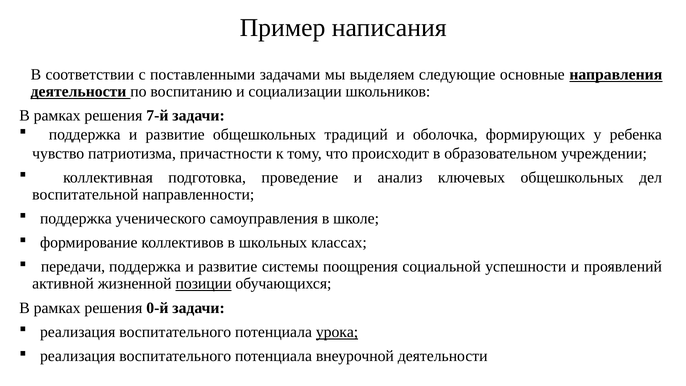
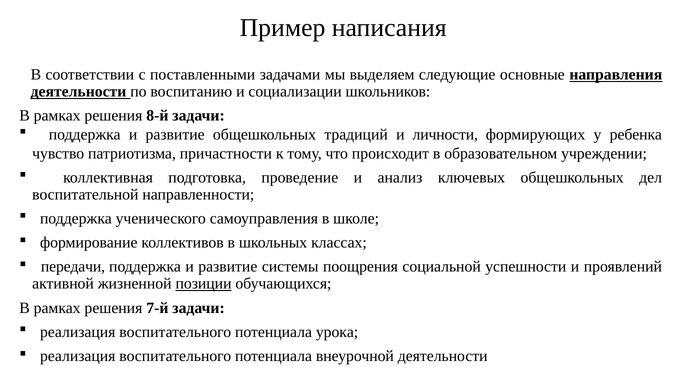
7-й: 7-й -> 8-й
оболочка: оболочка -> личности
0-й: 0-й -> 7-й
урока underline: present -> none
